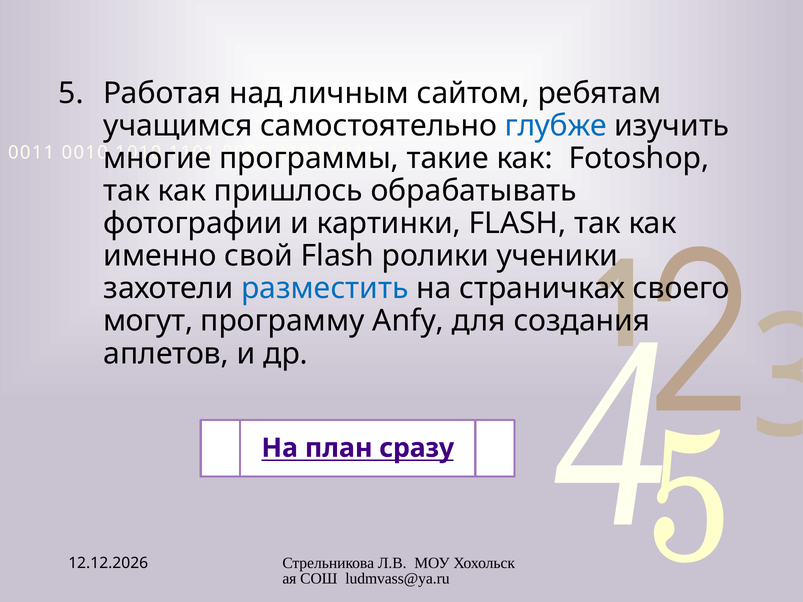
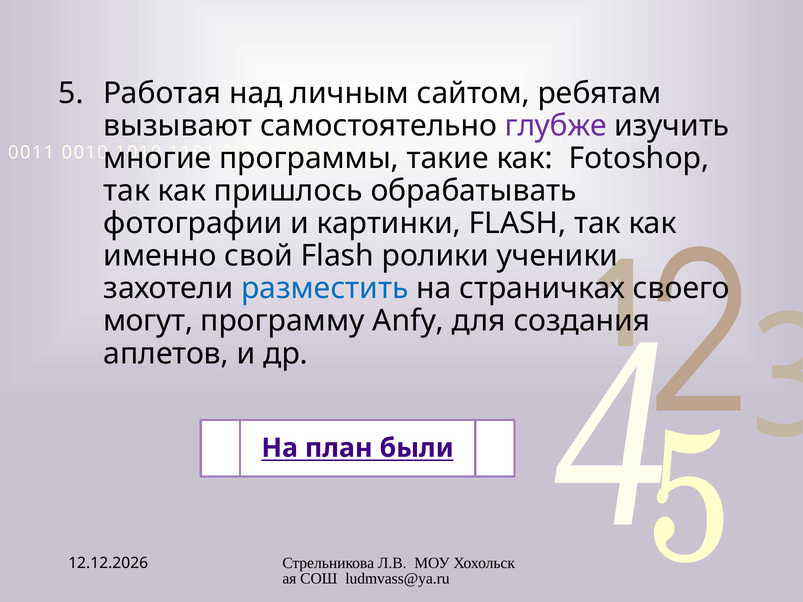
учащимся: учащимся -> вызывают
глубже colour: blue -> purple
сразу: сразу -> были
